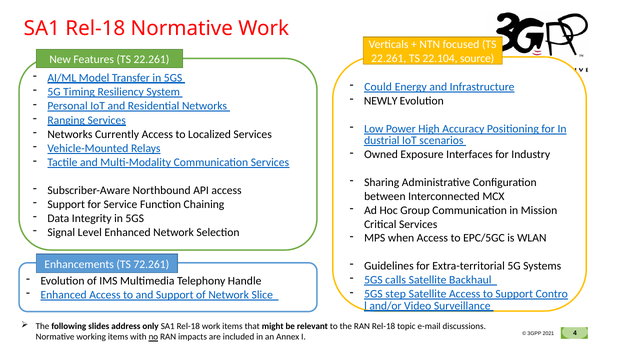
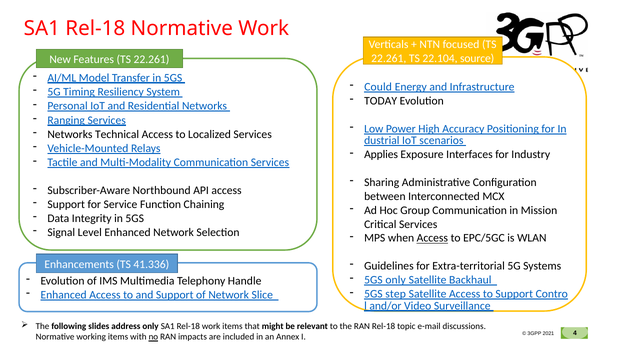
NEWLY: NEWLY -> TODAY
Currently: Currently -> Technical
Owned: Owned -> Applies
Access at (432, 238) underline: none -> present
72.261: 72.261 -> 41.336
5GS calls: calls -> only
